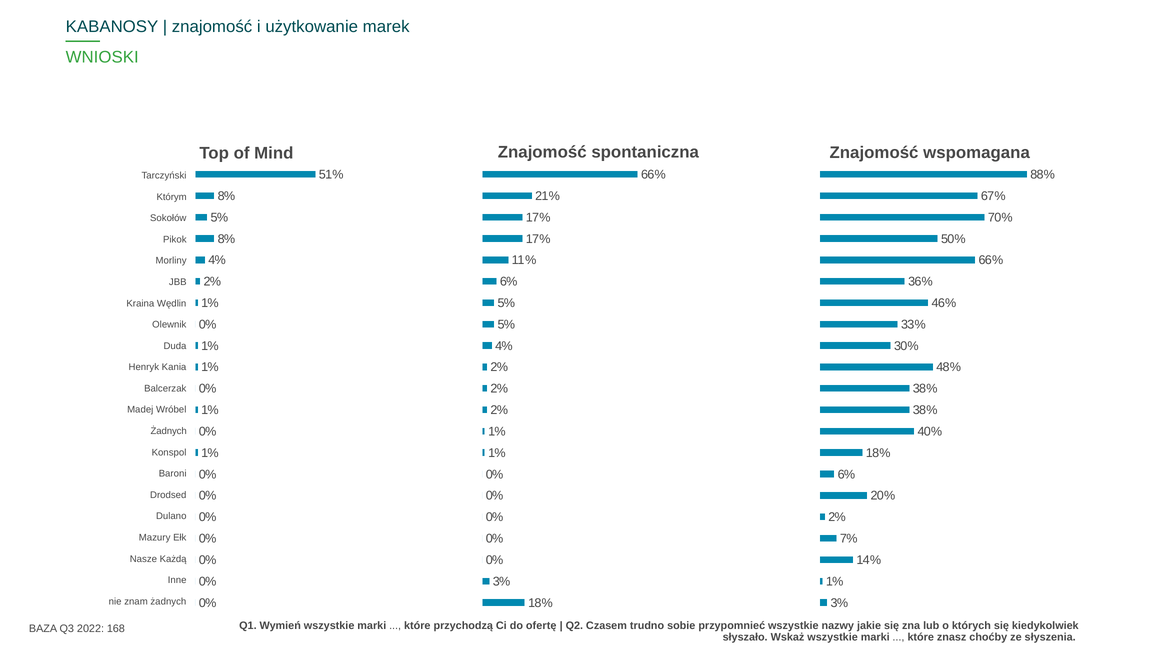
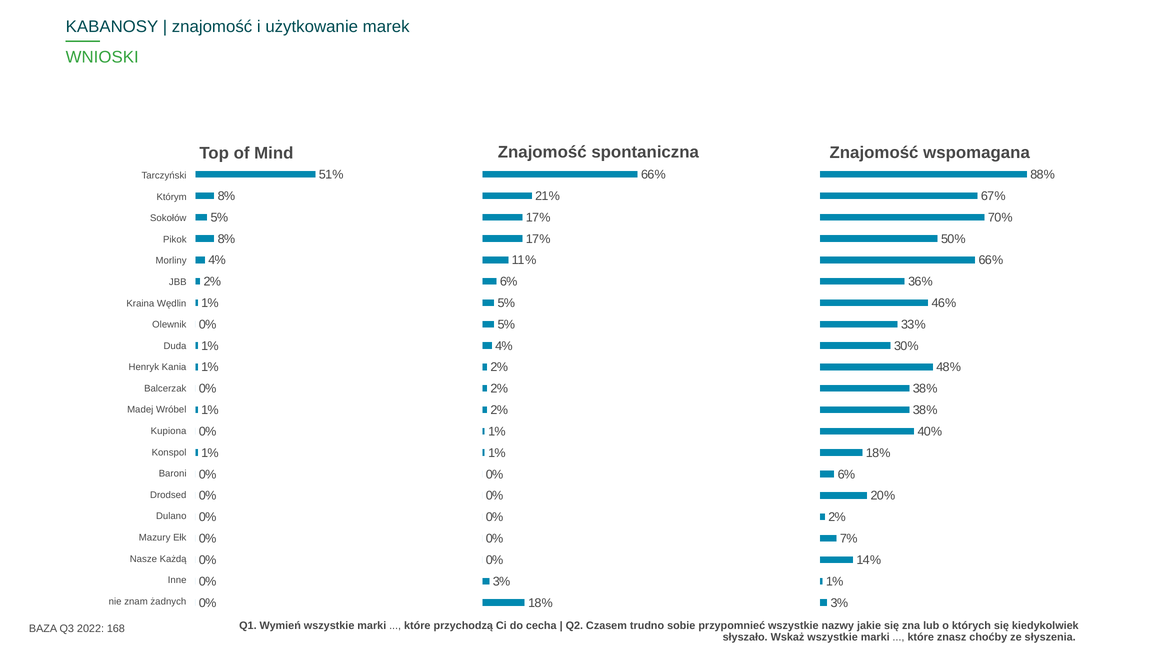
Żadnych at (169, 431): Żadnych -> Kupiona
ofertę: ofertę -> cecha
